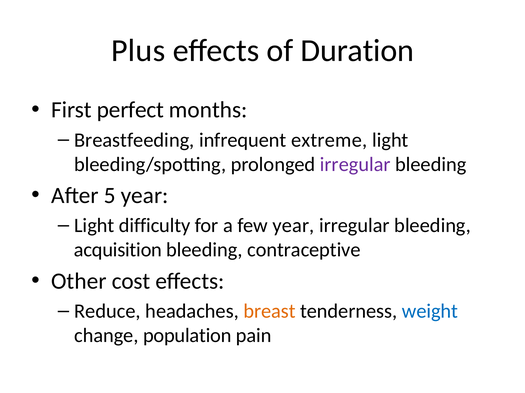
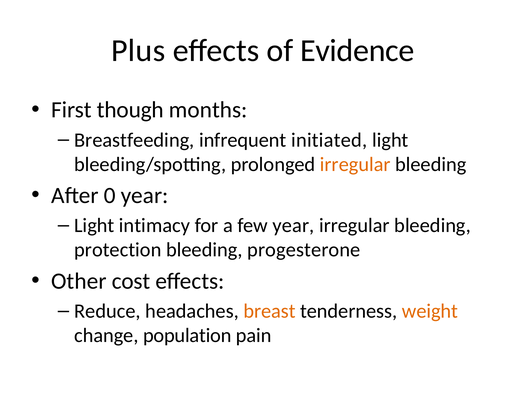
Duration: Duration -> Evidence
perfect: perfect -> though
extreme: extreme -> initiated
irregular at (355, 165) colour: purple -> orange
5: 5 -> 0
difficulty: difficulty -> intimacy
acquisition: acquisition -> protection
contraceptive: contraceptive -> progesterone
weight colour: blue -> orange
